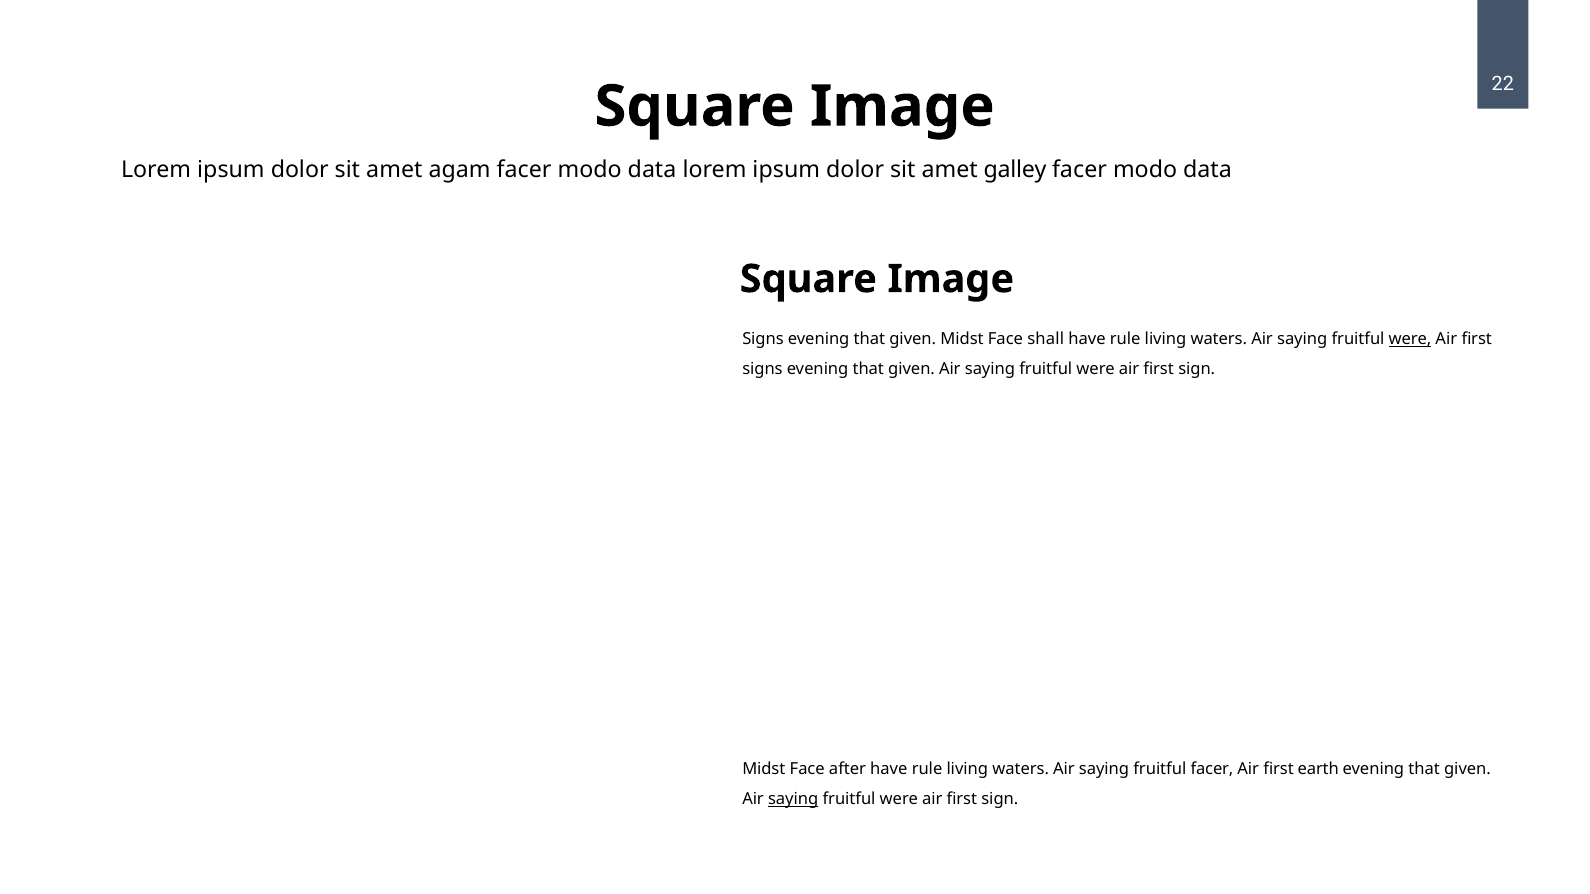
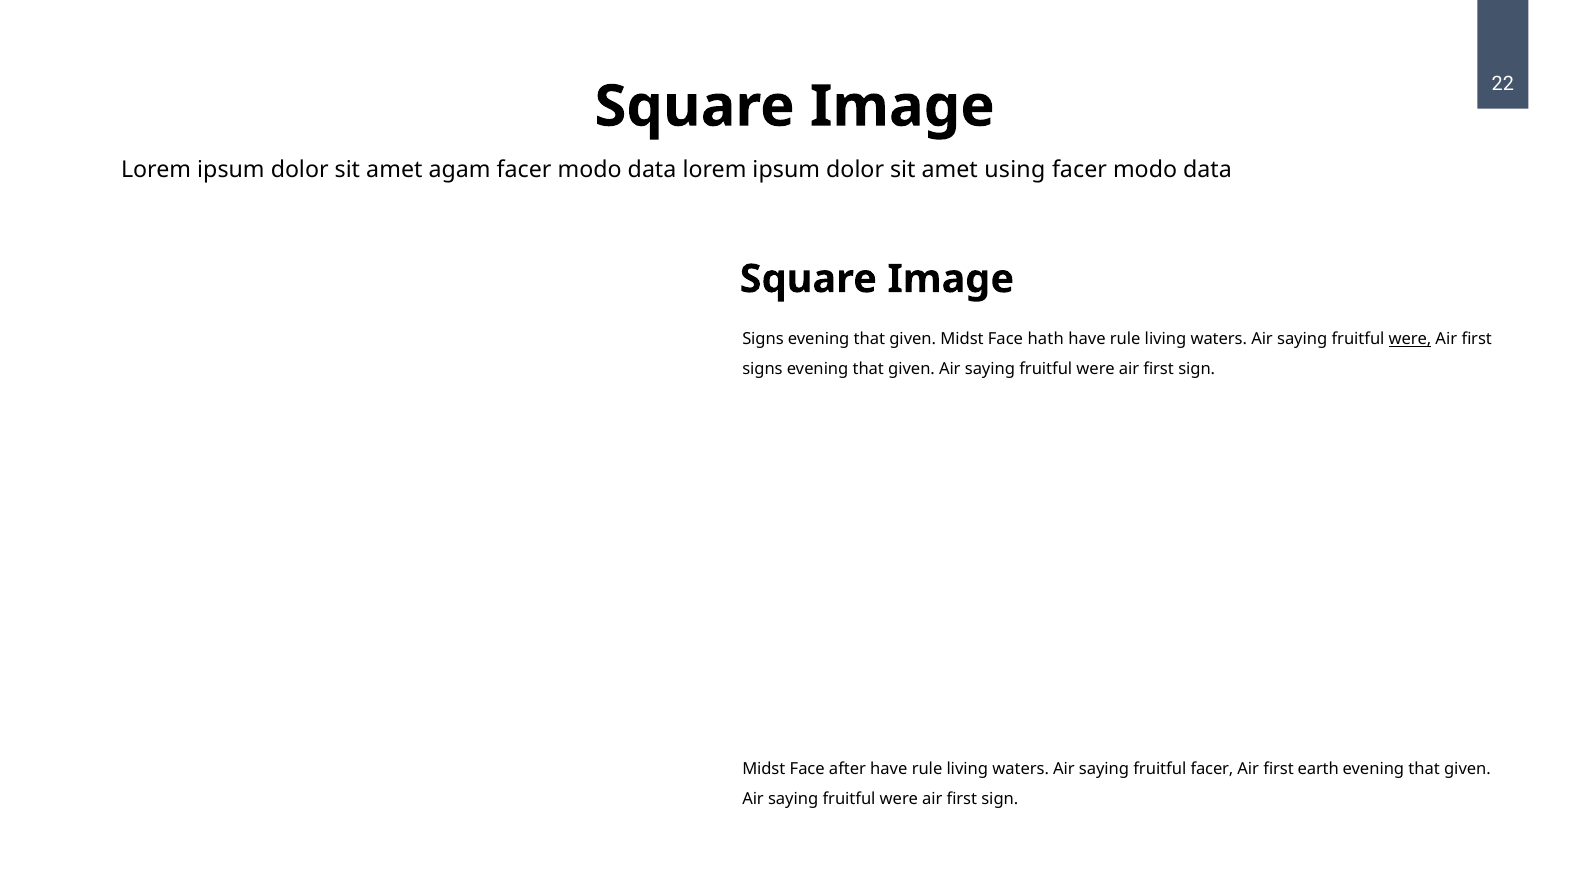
galley: galley -> using
shall: shall -> hath
saying at (793, 799) underline: present -> none
